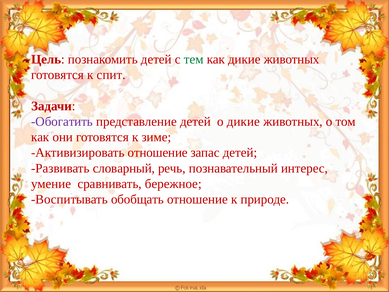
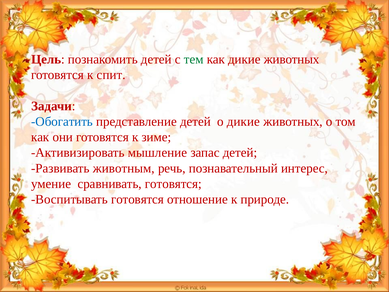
Обогатить colour: purple -> blue
Активизировать отношение: отношение -> мышление
словарный: словарный -> животным
сравнивать бережное: бережное -> готовятся
Воспитывать обобщать: обобщать -> готовятся
